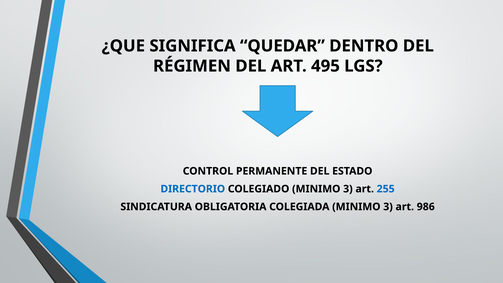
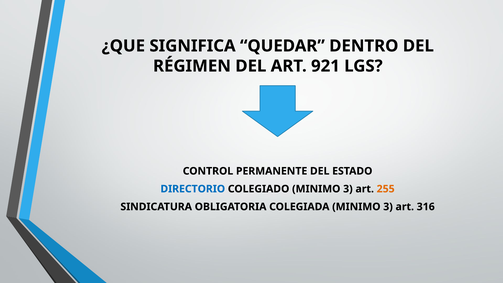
495: 495 -> 921
255 colour: blue -> orange
986: 986 -> 316
